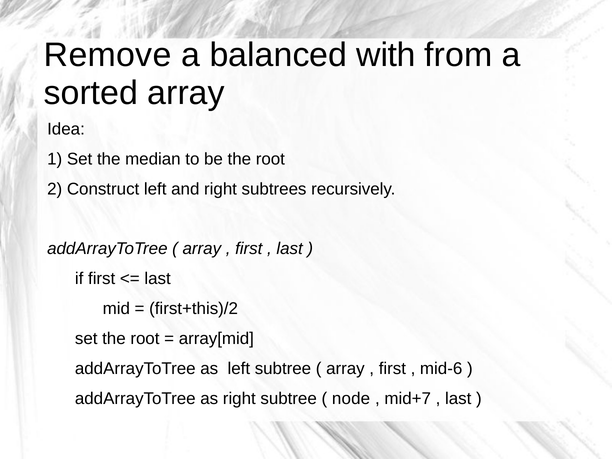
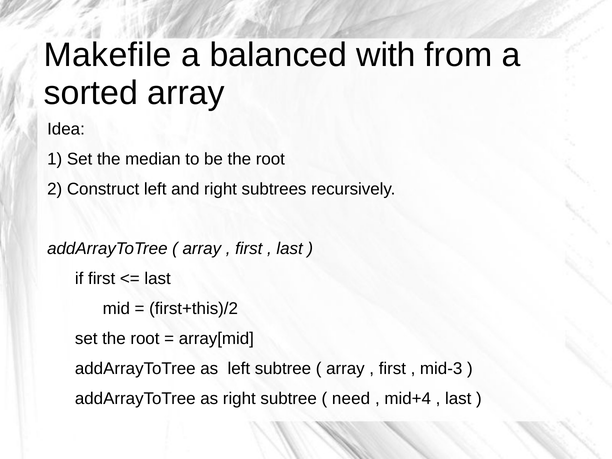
Remove: Remove -> Makefile
mid-6: mid-6 -> mid-3
node: node -> need
mid+7: mid+7 -> mid+4
